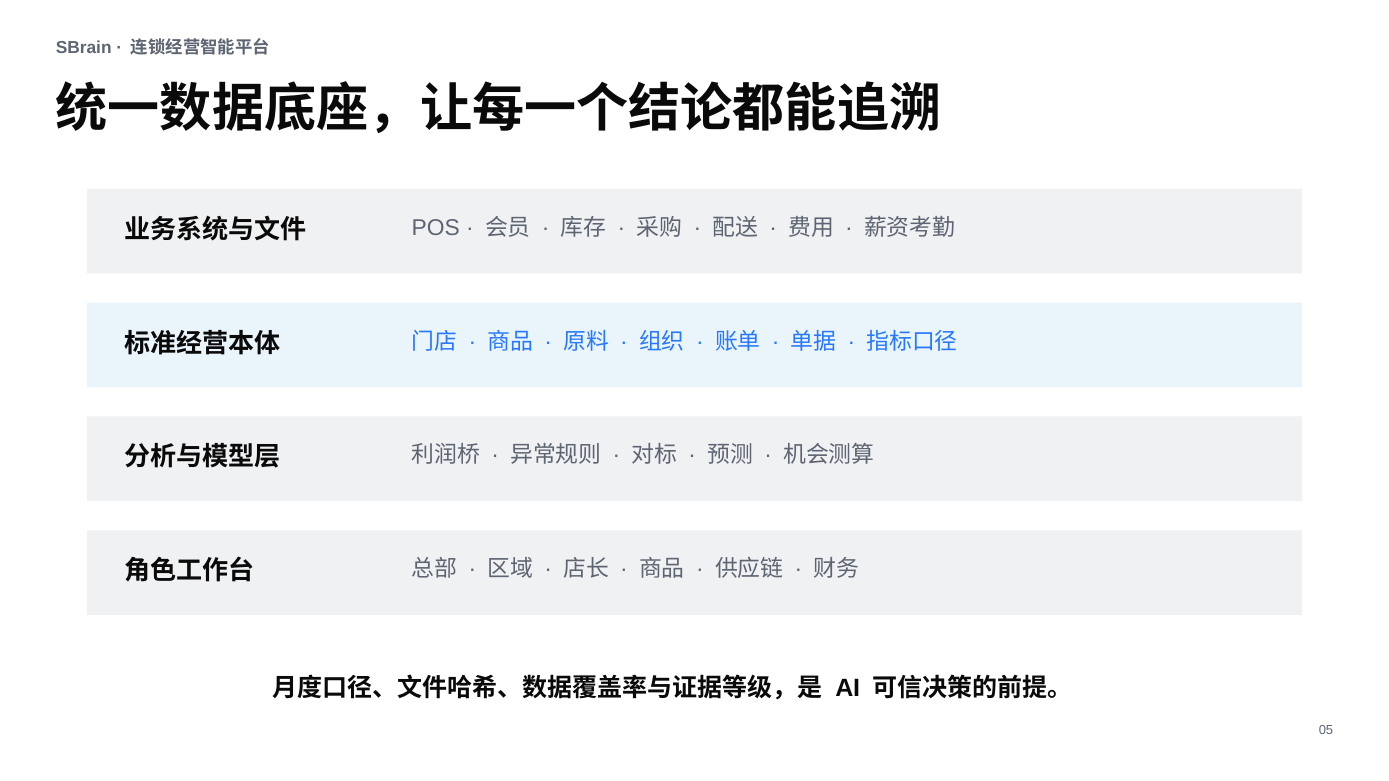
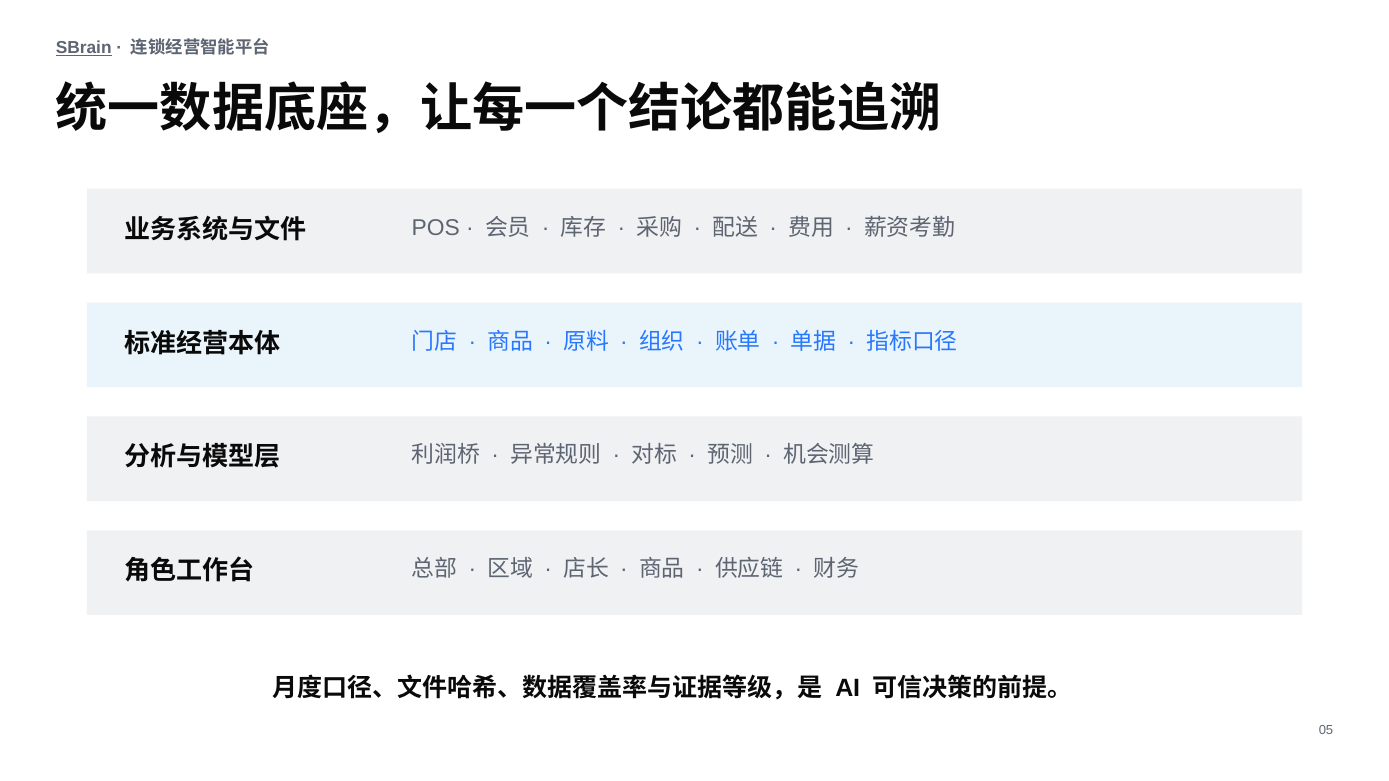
SBrain underline: none -> present
